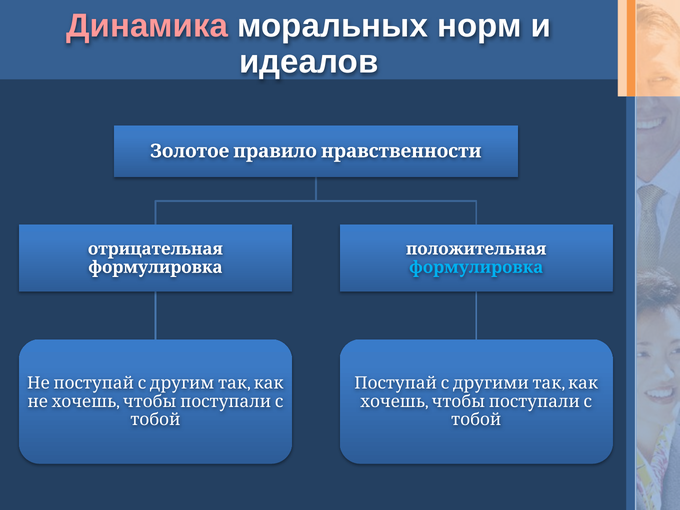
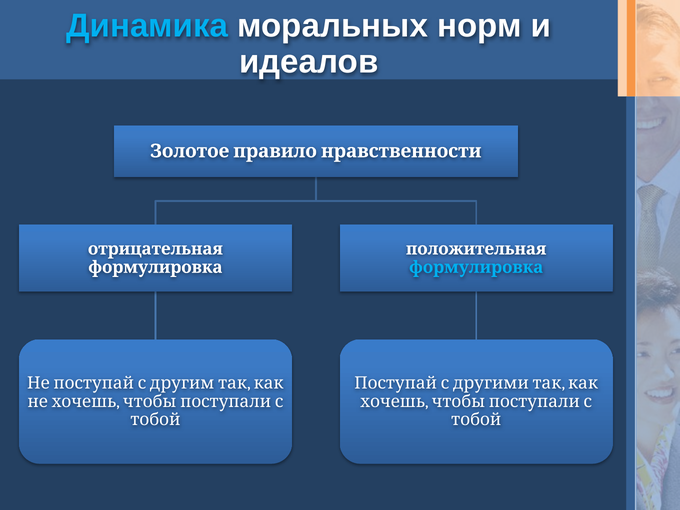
Динамика colour: pink -> light blue
